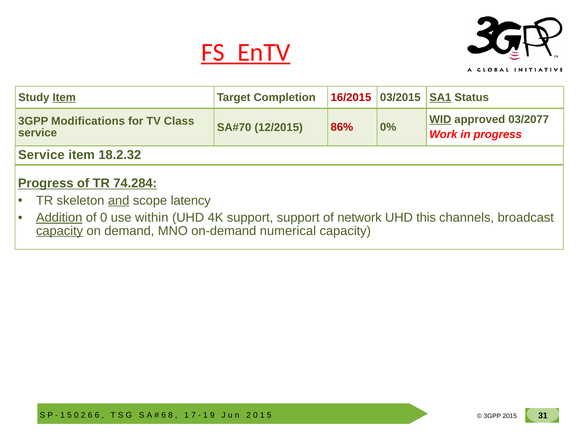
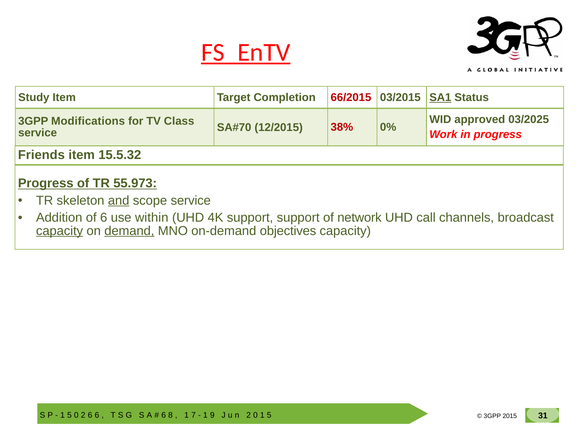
Item at (64, 97) underline: present -> none
16/2015: 16/2015 -> 66/2015
WID underline: present -> none
03/2077: 03/2077 -> 03/2025
86%: 86% -> 38%
Service at (41, 155): Service -> Friends
18.2.32: 18.2.32 -> 15.5.32
74.284: 74.284 -> 55.973
scope latency: latency -> service
Addition underline: present -> none
of 0: 0 -> 6
this: this -> call
demand underline: none -> present
numerical: numerical -> objectives
